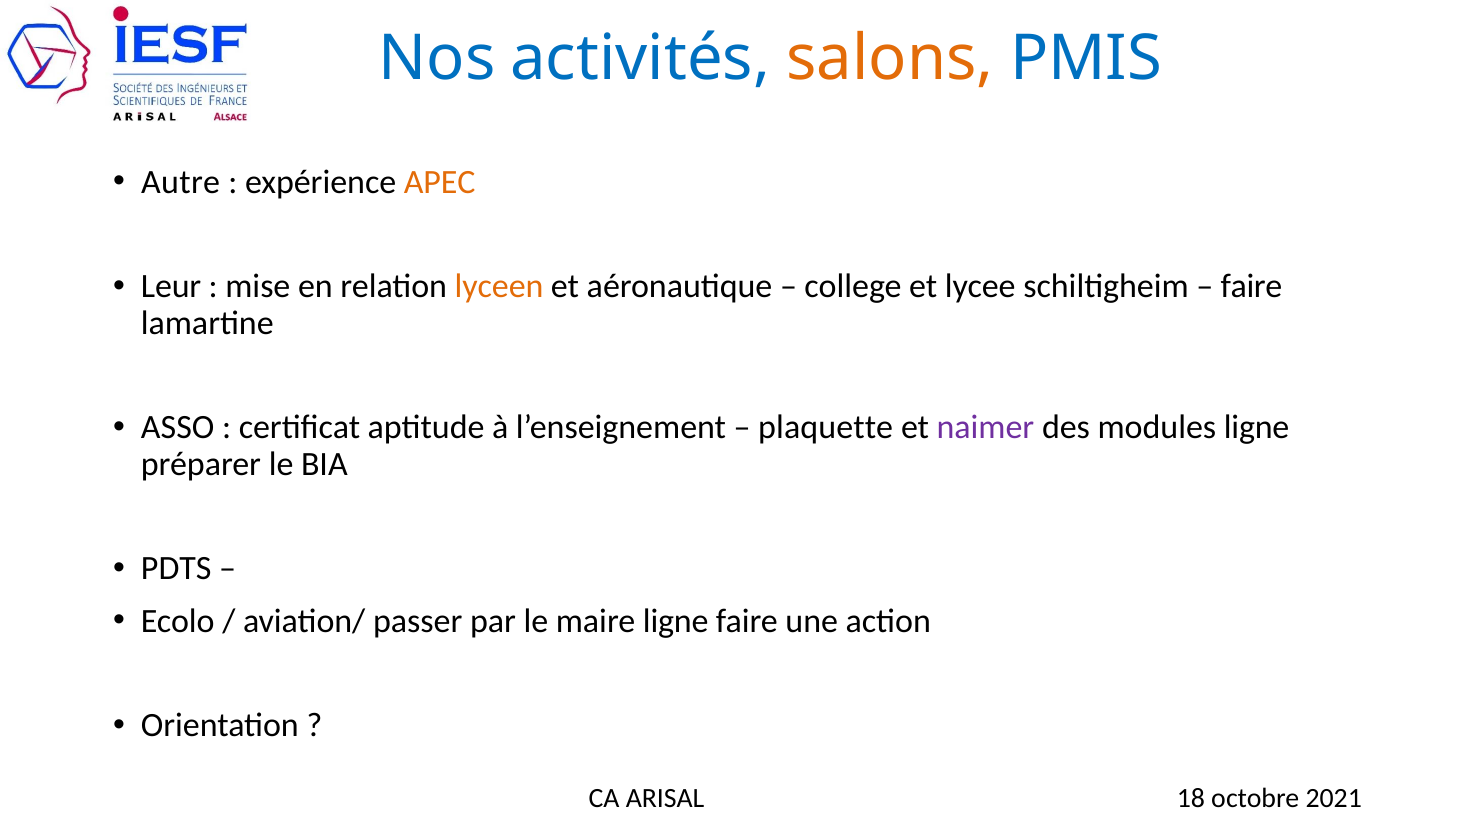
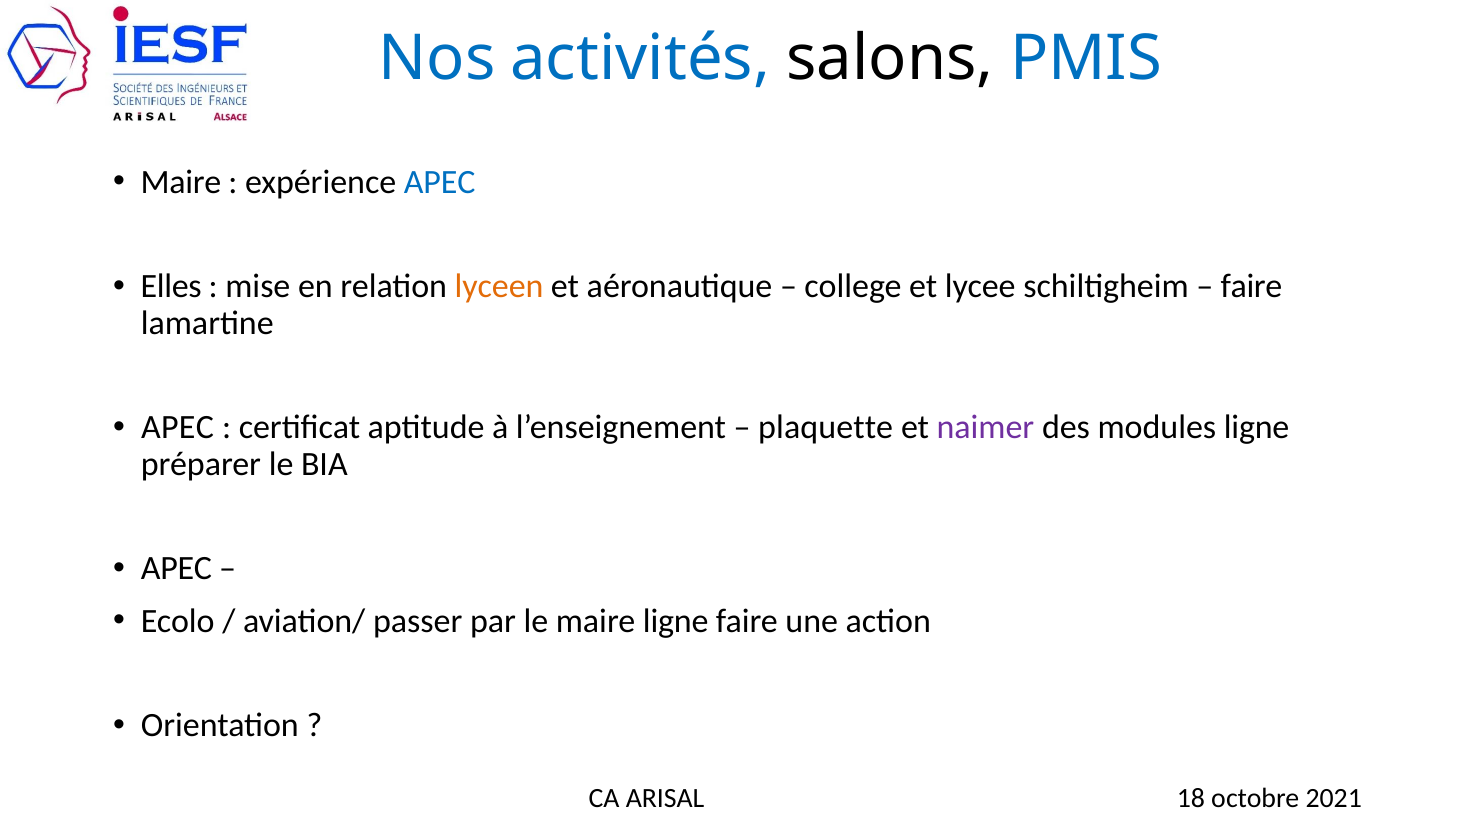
salons colour: orange -> black
Autre at (181, 182): Autre -> Maire
APEC at (440, 182) colour: orange -> blue
Leur: Leur -> Elles
ASSO at (178, 427): ASSO -> APEC
PDTS at (176, 568): PDTS -> APEC
